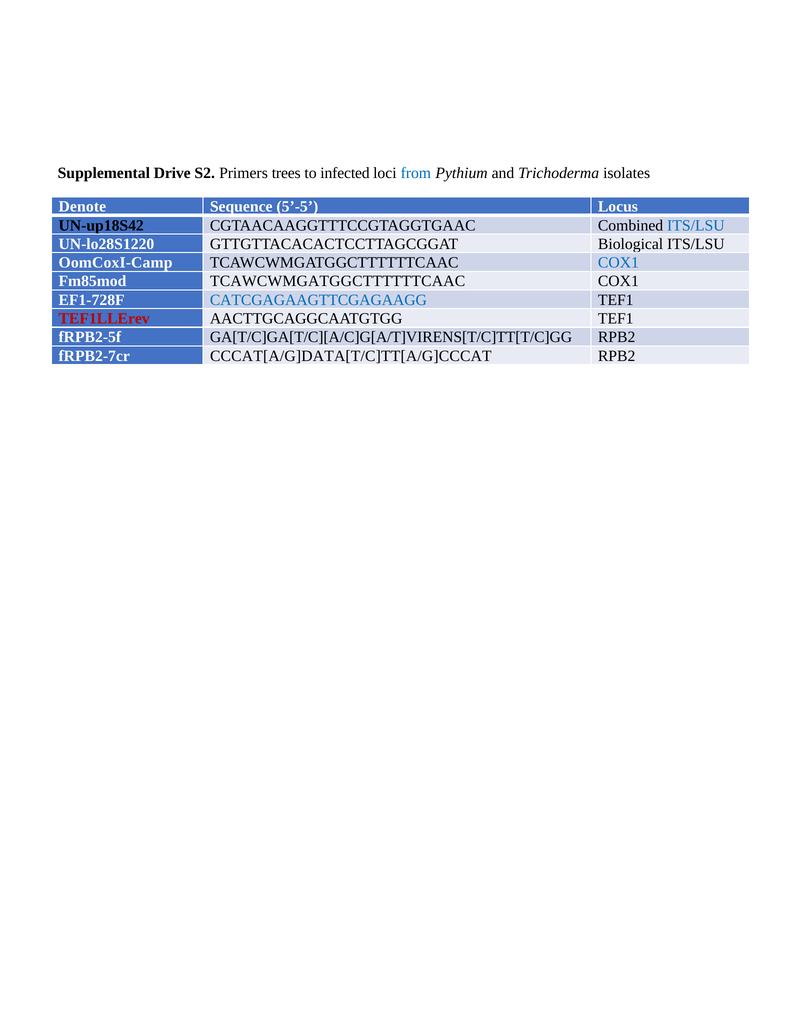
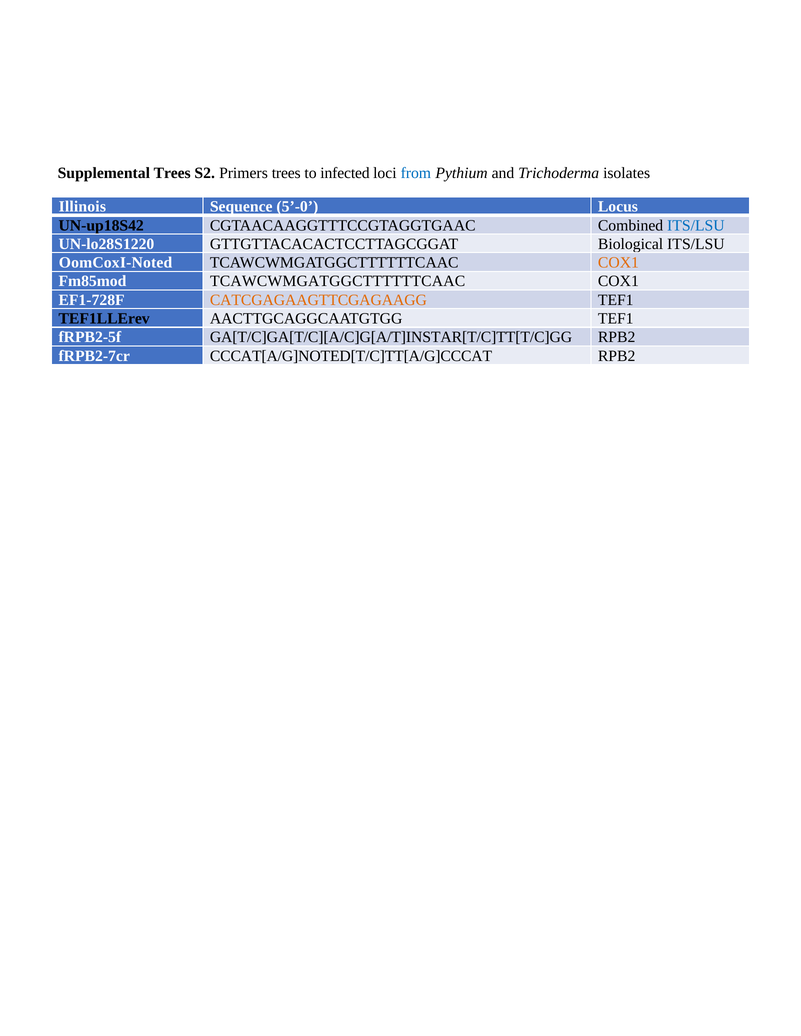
Supplemental Drive: Drive -> Trees
Denote: Denote -> Illinois
5’-5: 5’-5 -> 5’-0
OomCoxI-Camp: OomCoxI-Camp -> OomCoxI-Noted
COX1 at (618, 263) colour: blue -> orange
CATCGAGAAGTTCGAGAAGG colour: blue -> orange
TEF1LLErev colour: red -> black
GA[T/C]GA[T/C][A/C]G[A/T]VIRENS[T/C]TT[T/C]GG: GA[T/C]GA[T/C][A/C]G[A/T]VIRENS[T/C]TT[T/C]GG -> GA[T/C]GA[T/C][A/C]G[A/T]INSTAR[T/C]TT[T/C]GG
CCCAT[A/G]DATA[T/C]TT[A/G]CCCAT: CCCAT[A/G]DATA[T/C]TT[A/G]CCCAT -> CCCAT[A/G]NOTED[T/C]TT[A/G]CCCAT
